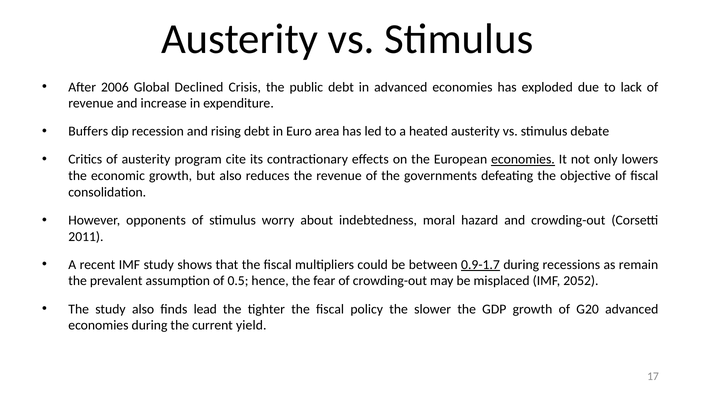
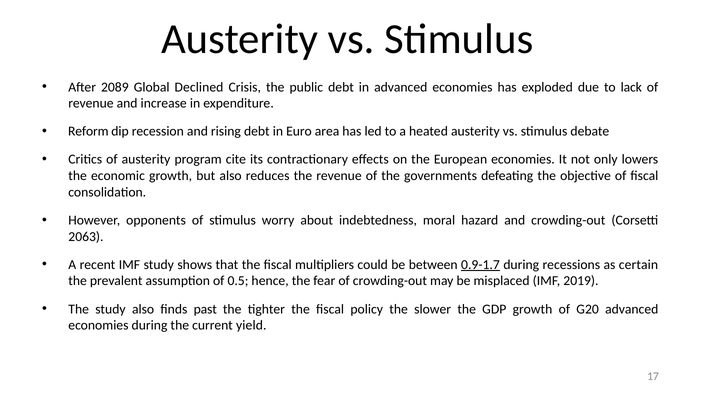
2006: 2006 -> 2089
Buffers: Buffers -> Reform
economies at (523, 160) underline: present -> none
2011: 2011 -> 2063
remain: remain -> certain
2052: 2052 -> 2019
lead: lead -> past
